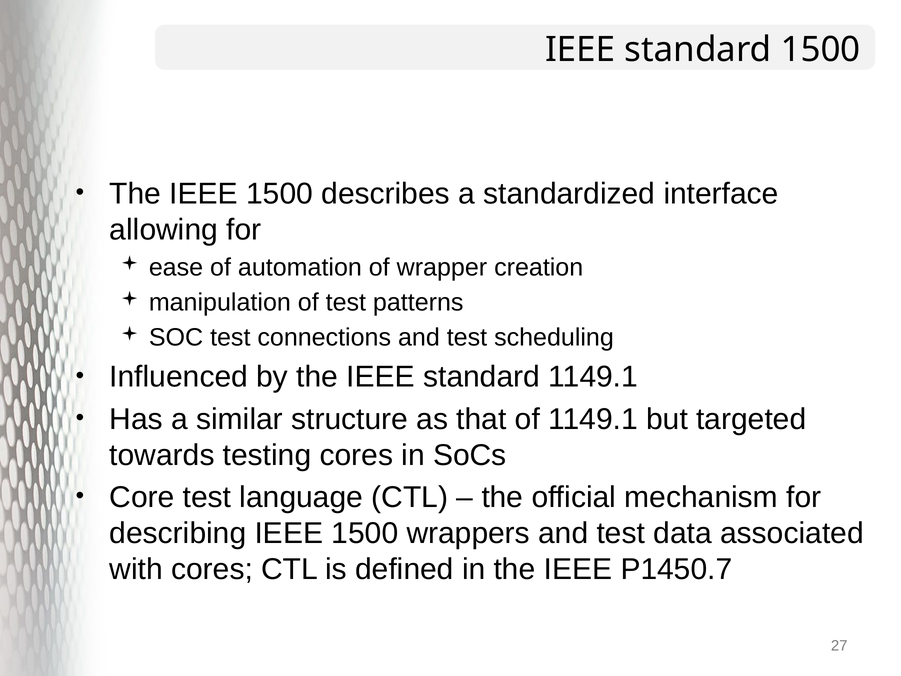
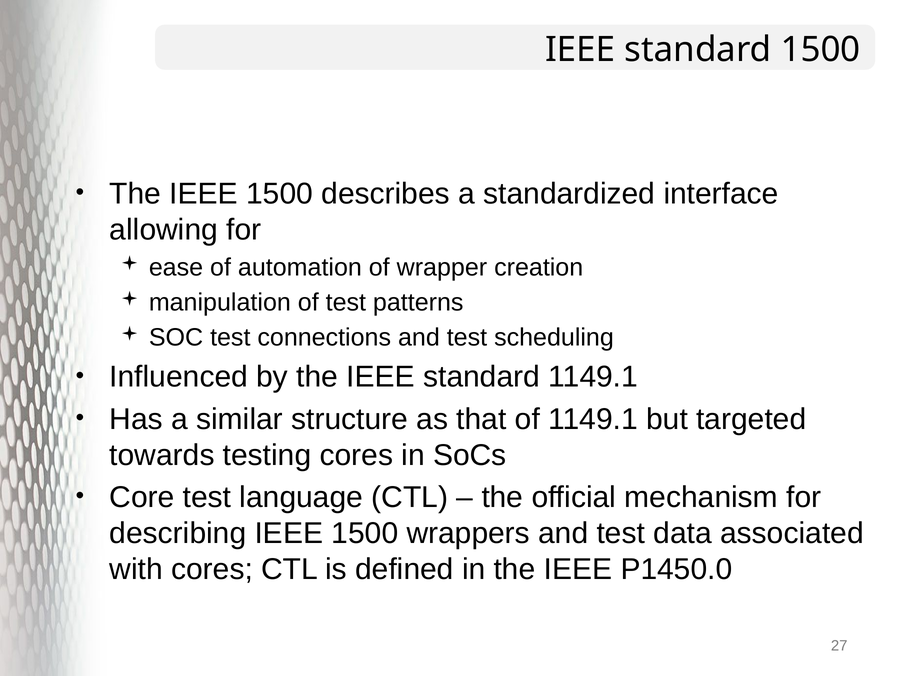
P1450.7: P1450.7 -> P1450.0
